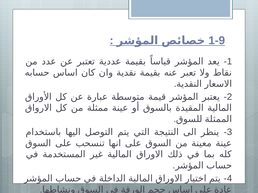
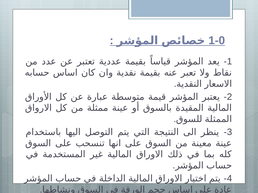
1-9: 1-9 -> 1-0
